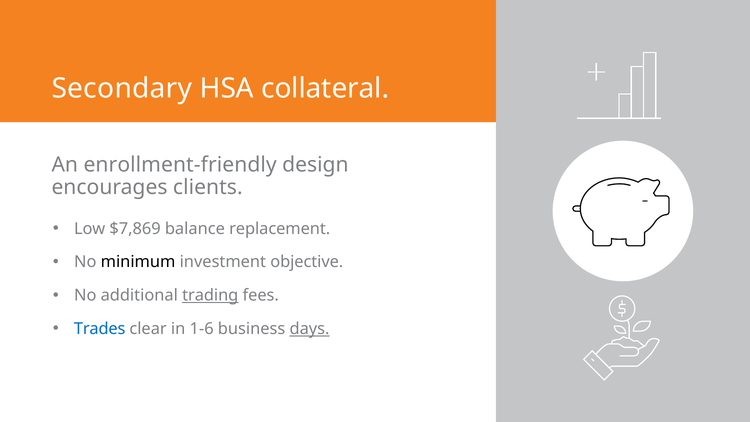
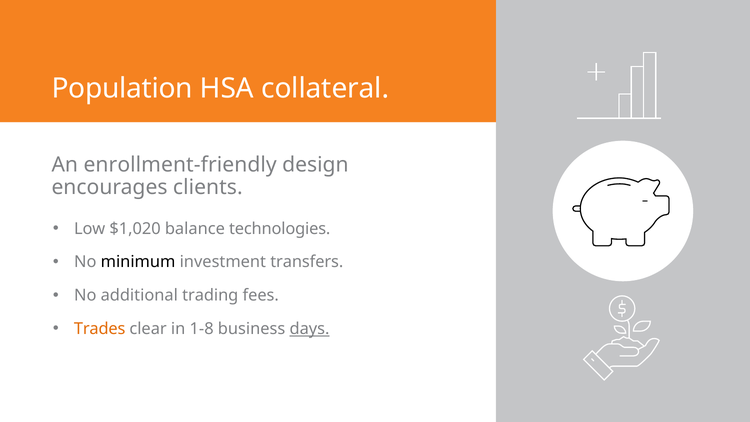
Secondary: Secondary -> Population
$7,869: $7,869 -> $1,020
replacement: replacement -> technologies
objective: objective -> transfers
trading underline: present -> none
Trades colour: blue -> orange
1-6: 1-6 -> 1-8
